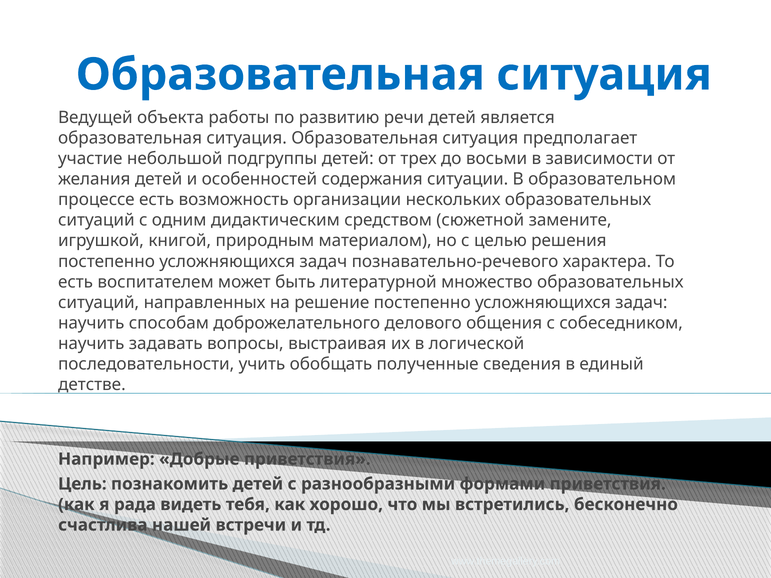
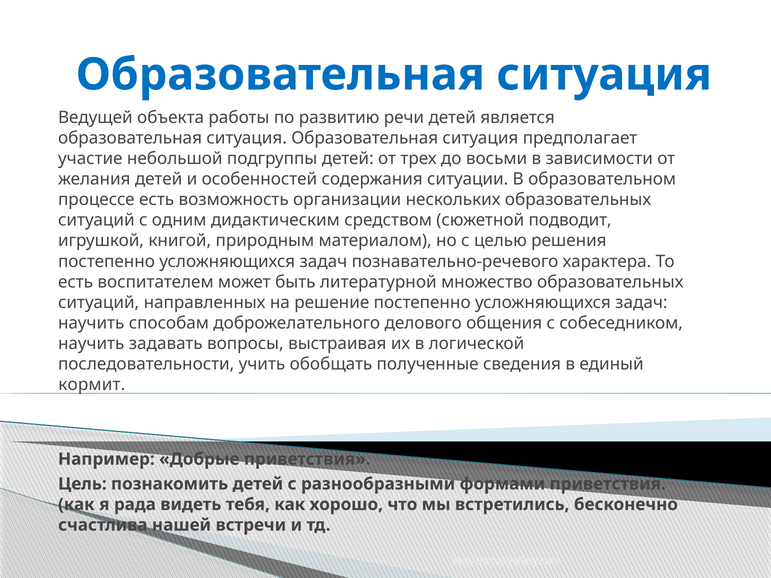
замените: замените -> подводит
детстве: детстве -> кормит
